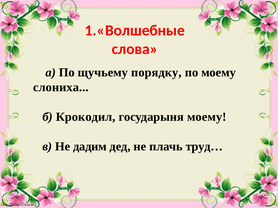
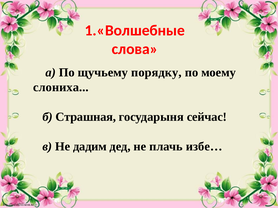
Крокодил: Крокодил -> Страшная
государыня моему: моему -> сейчас
труд…: труд… -> избе…
